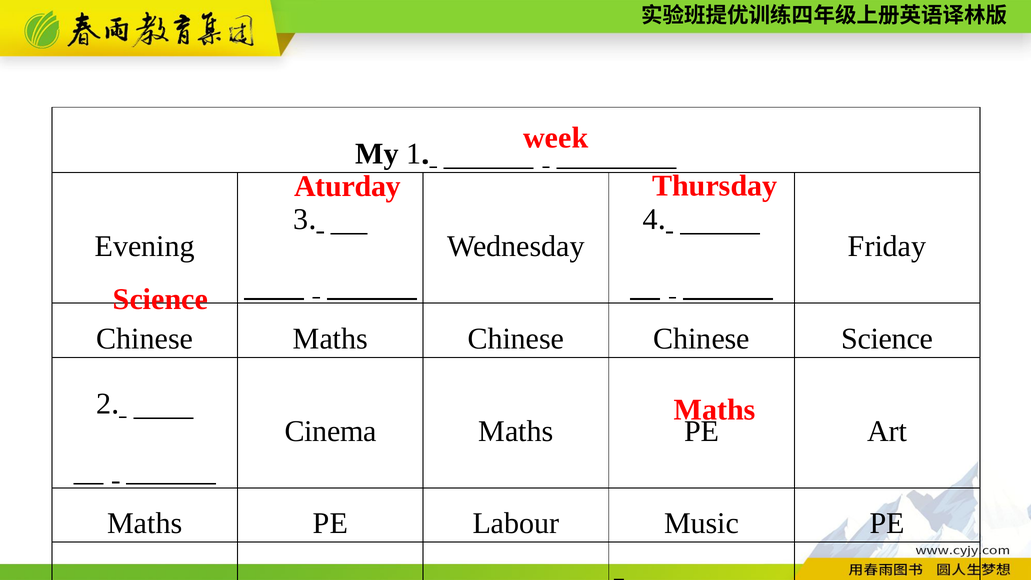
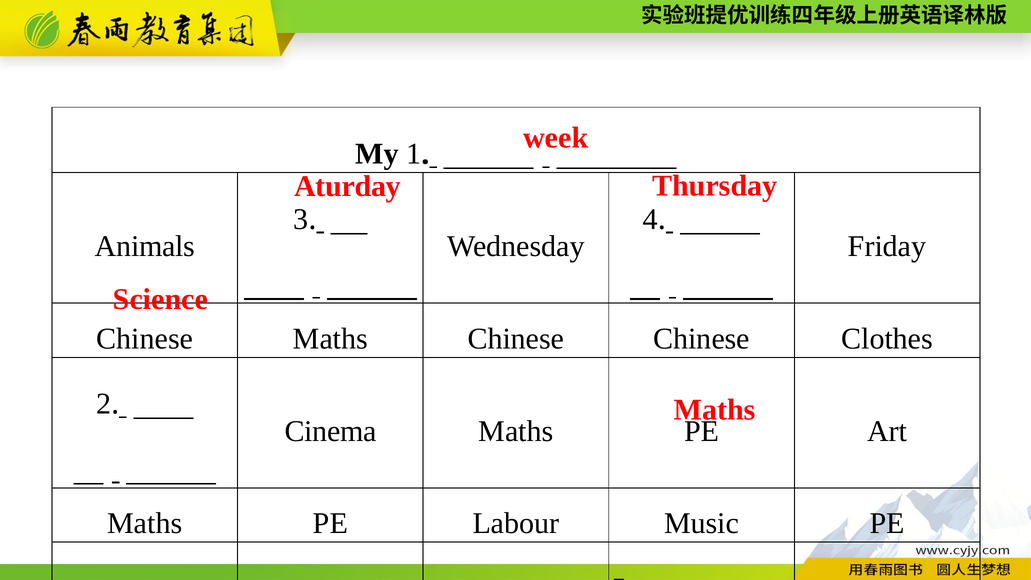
Evening: Evening -> Animals
Chinese Science: Science -> Clothes
